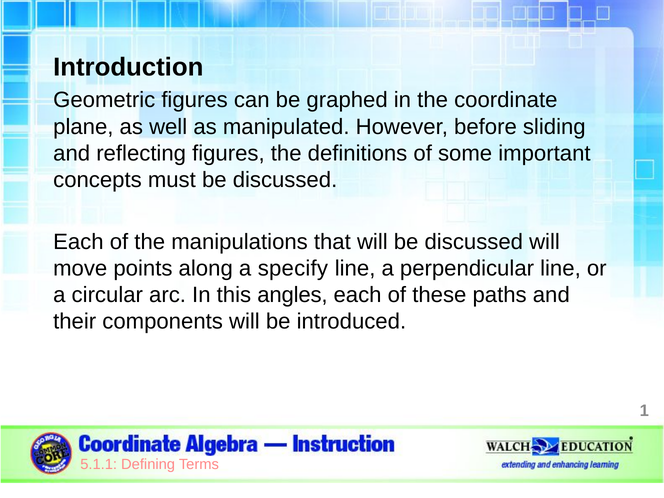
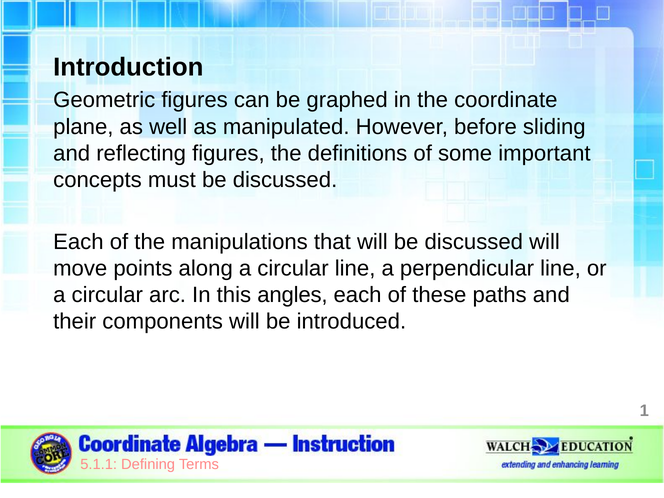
along a specify: specify -> circular
